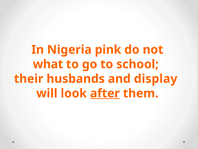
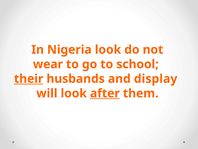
Nigeria pink: pink -> look
what: what -> wear
their underline: none -> present
